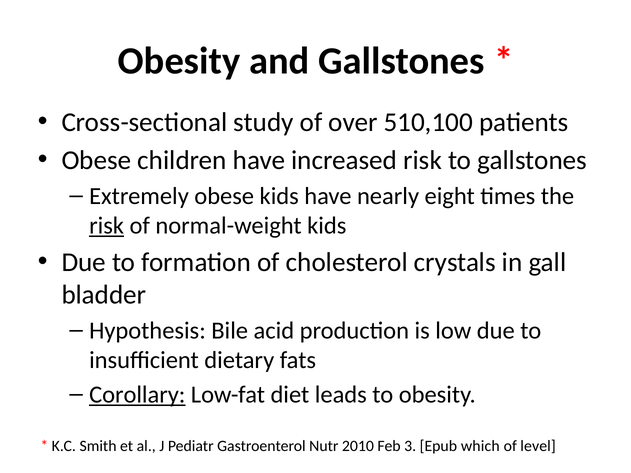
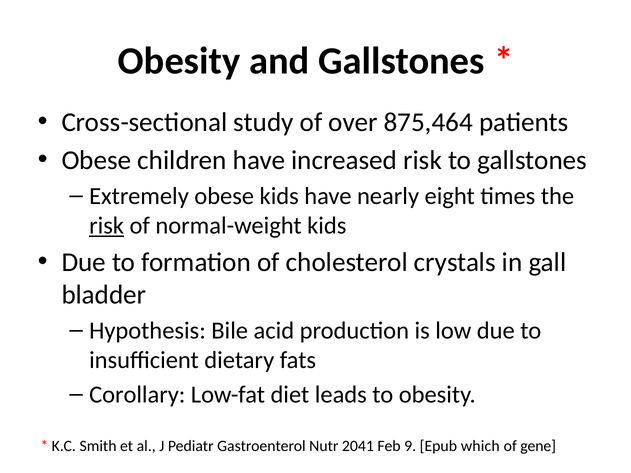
510,100: 510,100 -> 875,464
Corollary underline: present -> none
2010: 2010 -> 2041
3: 3 -> 9
level: level -> gene
